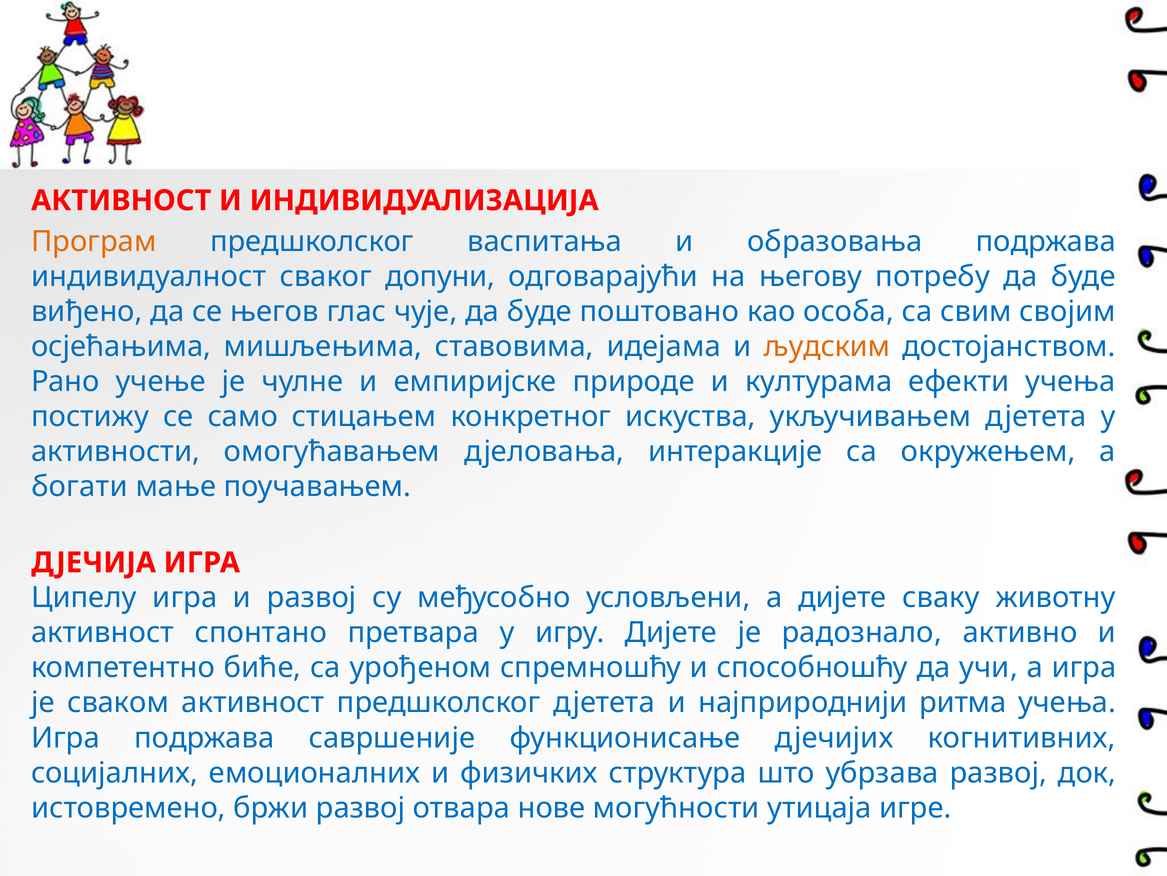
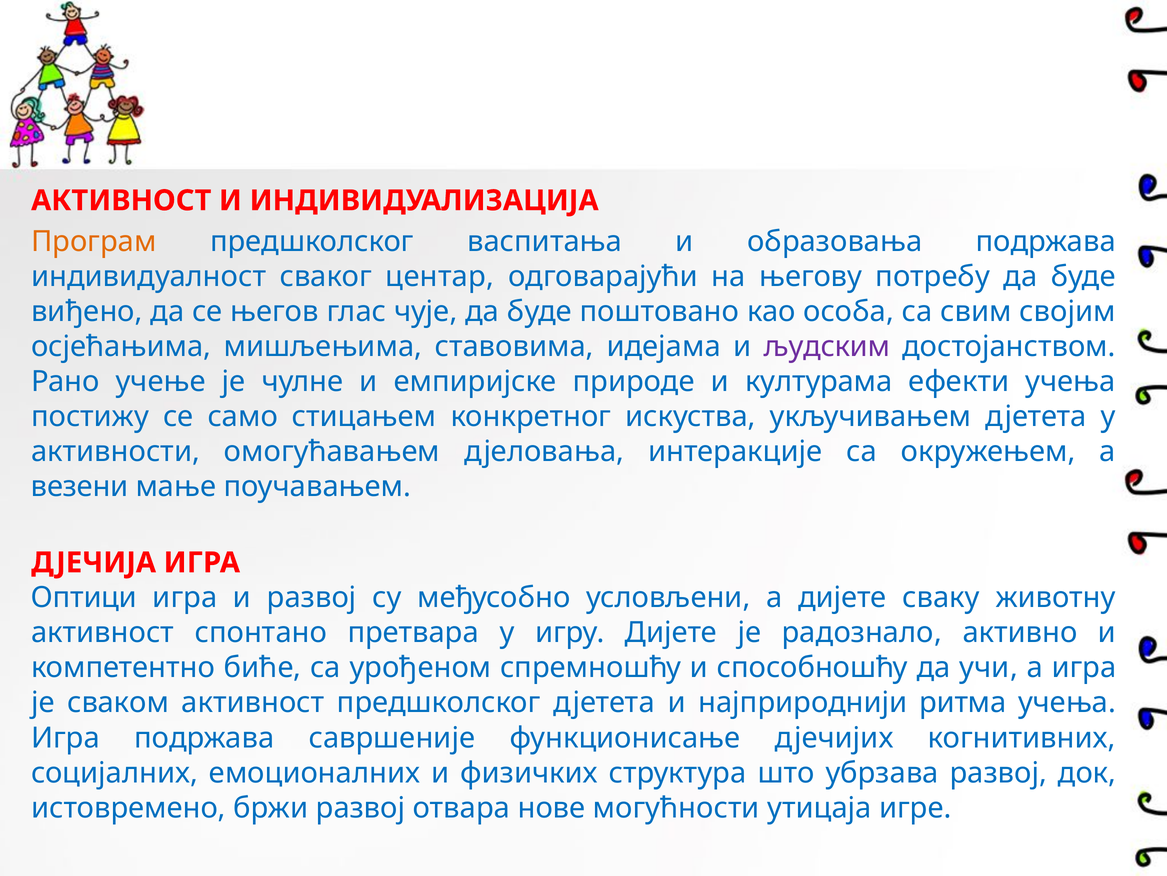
допуни: допуни -> центар
људским colour: orange -> purple
богати: богати -> везени
Ципелу: Ципелу -> Оптици
